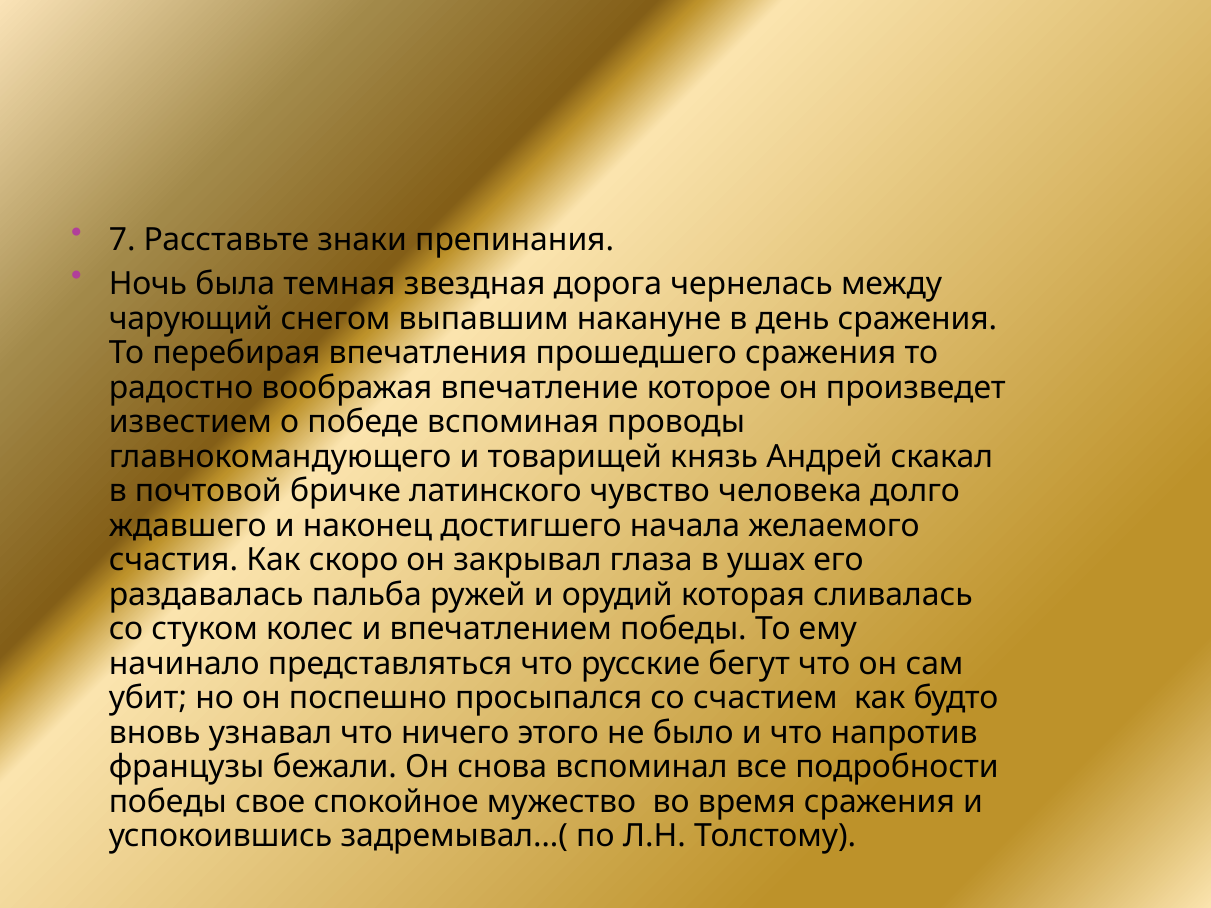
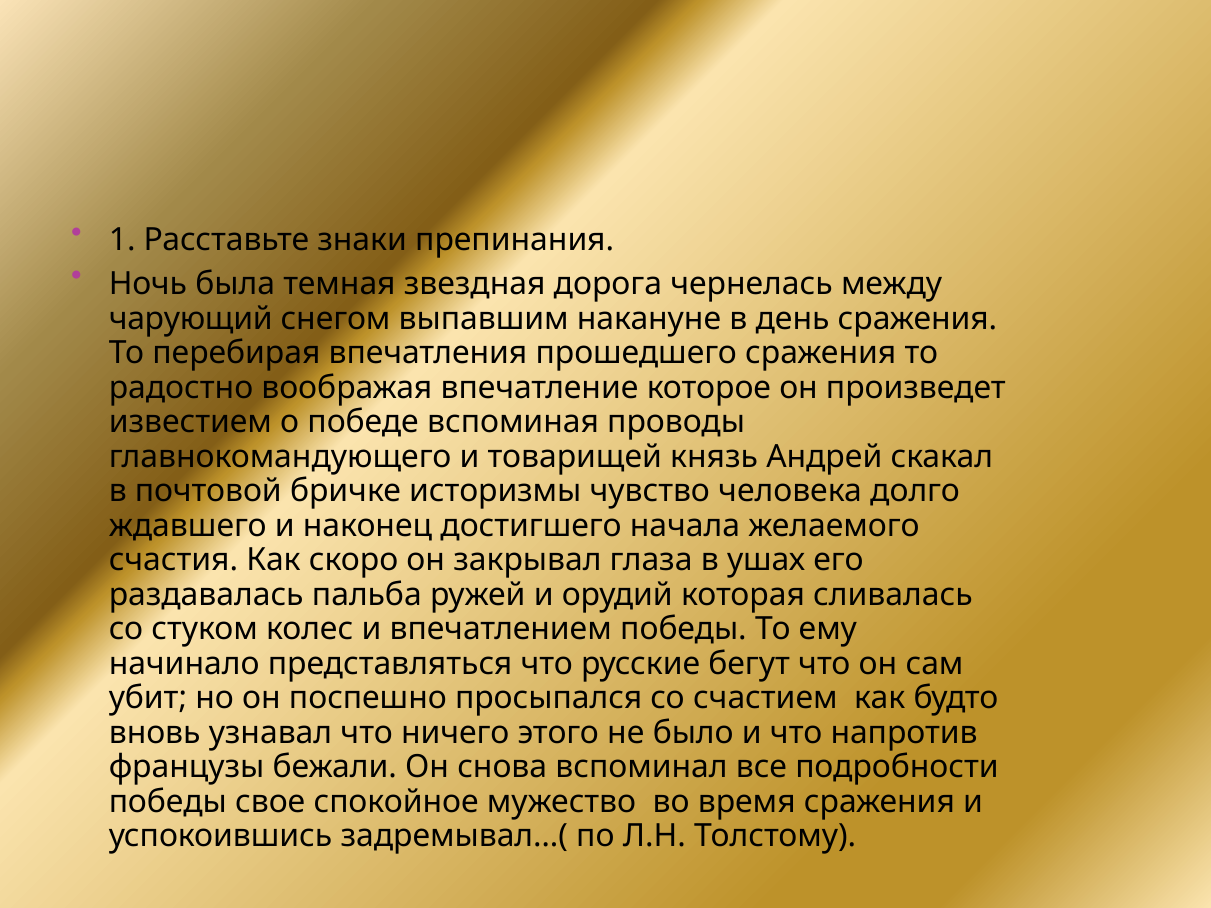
7: 7 -> 1
латинского: латинского -> историзмы
